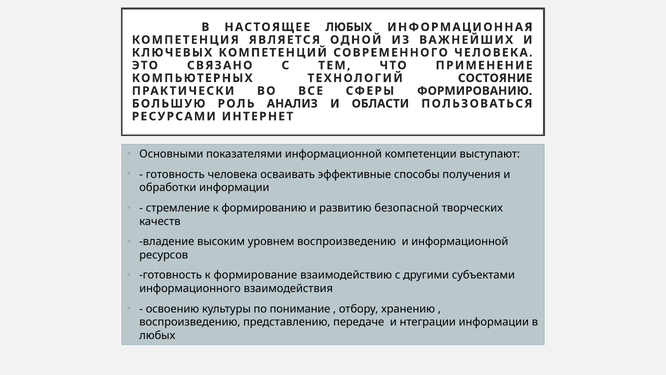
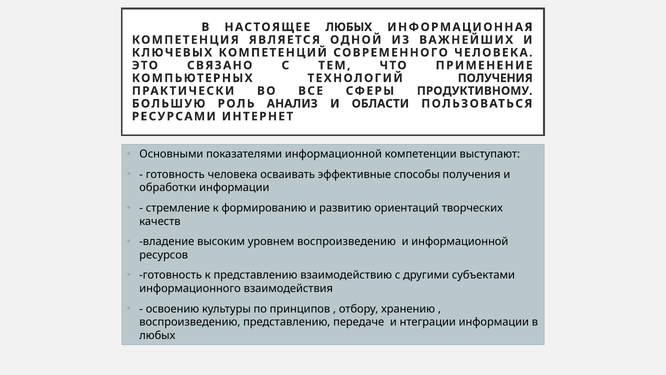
ТЕХНОЛОГИЙ СОСТОЯНИЕ: СОСТОЯНИЕ -> ПОЛУЧЕНИЯ
СФЕРЫ ФОРМИРОВАНИЮ: ФОРМИРОВАНИЮ -> ПРОДУКТИВНОМУ
безопасной: безопасной -> ориентаций
к формирование: формирование -> представлению
понимание: понимание -> принципов
